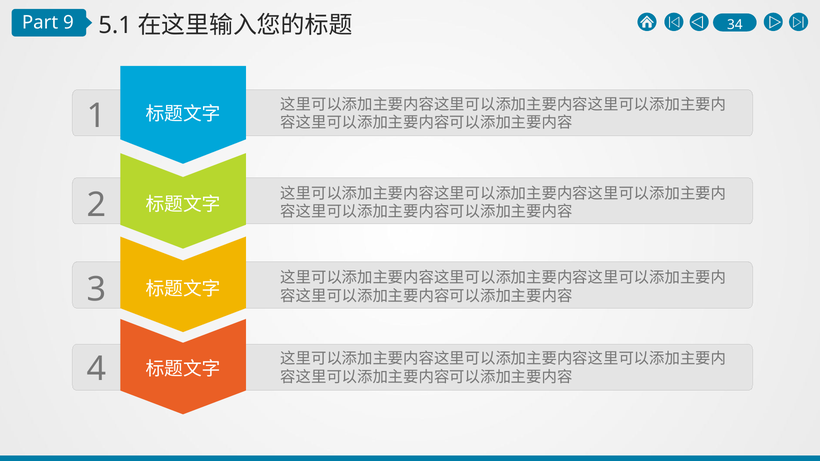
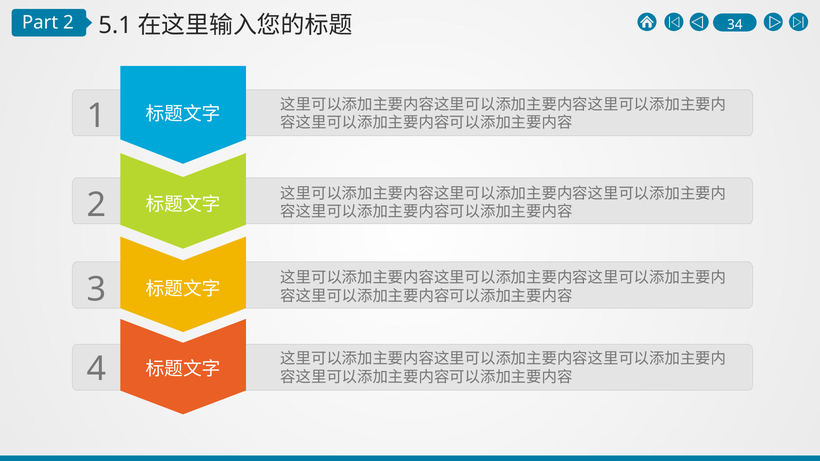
Part 9: 9 -> 2
